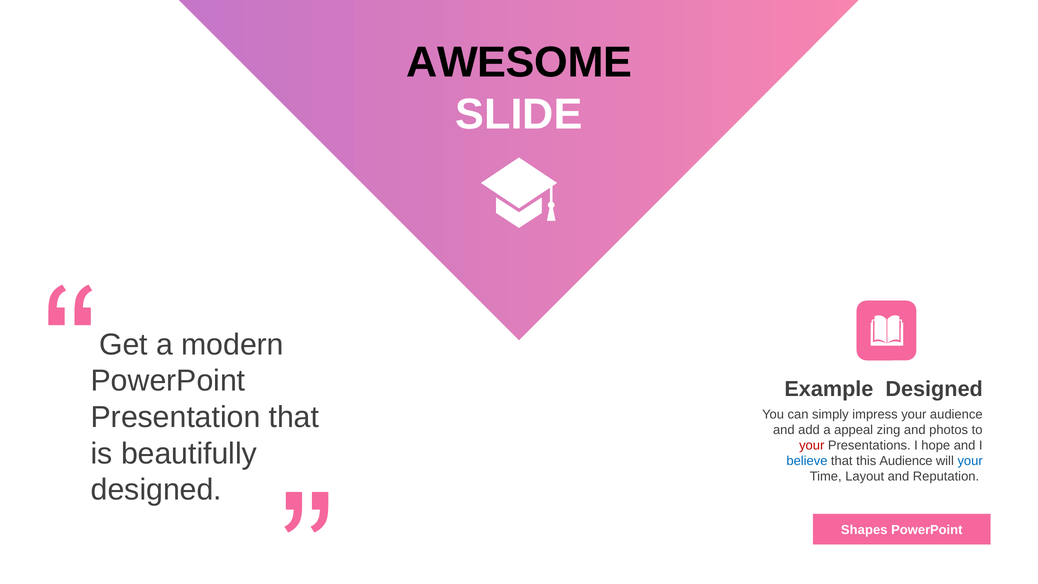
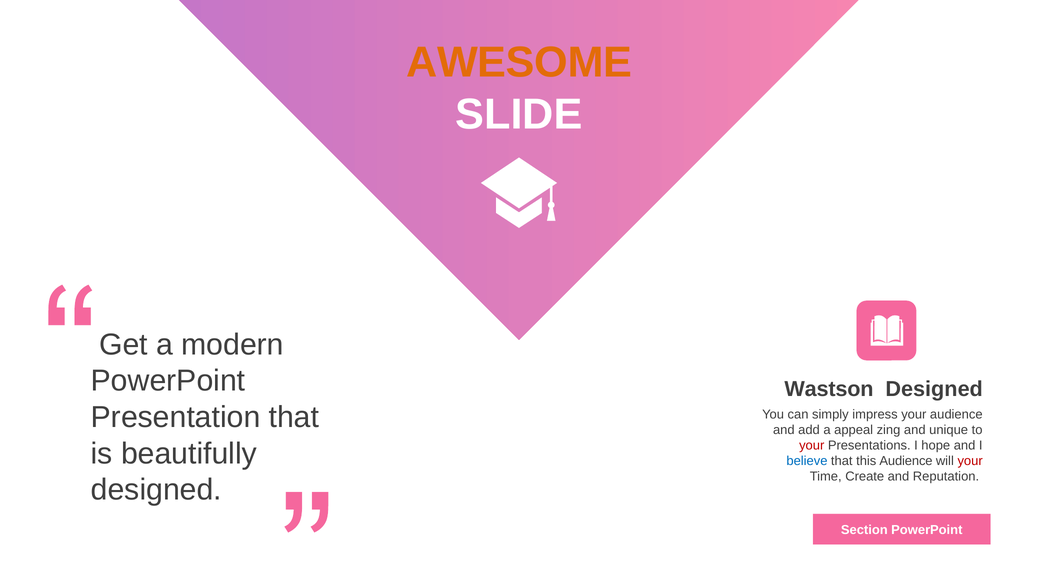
AWESOME colour: black -> orange
Example: Example -> Wastson
photos: photos -> unique
your at (970, 461) colour: blue -> red
Layout: Layout -> Create
Shapes: Shapes -> Section
